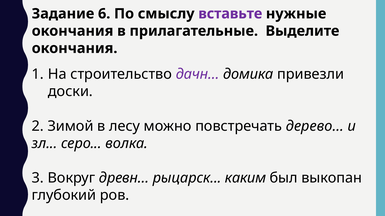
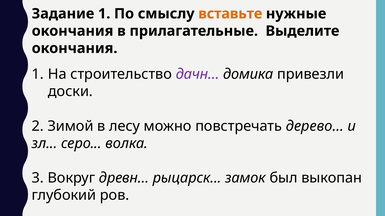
Задание 6: 6 -> 1
вставьте colour: purple -> orange
каким: каким -> замок
